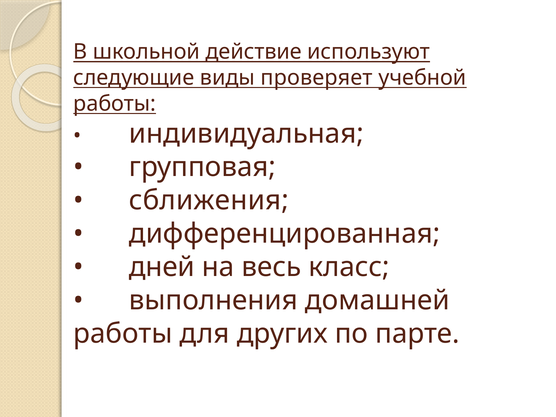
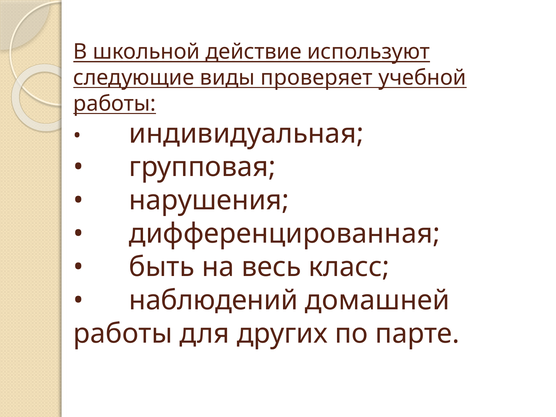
сближения: сближения -> нарушения
дней: дней -> быть
выполнения: выполнения -> наблюдений
